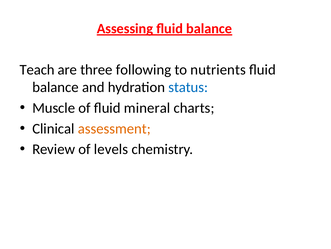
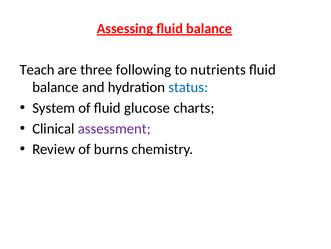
Muscle: Muscle -> System
mineral: mineral -> glucose
assessment colour: orange -> purple
levels: levels -> burns
